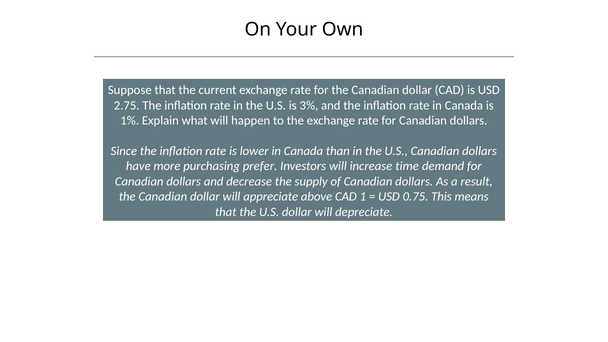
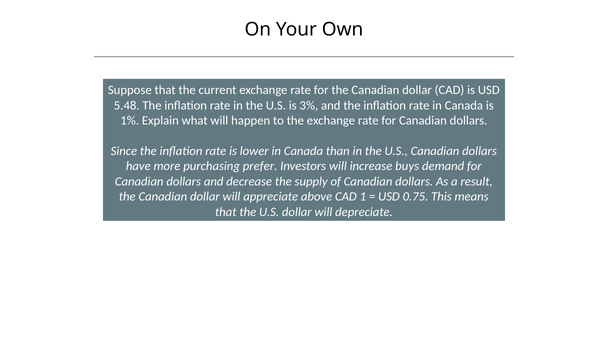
2.75: 2.75 -> 5.48
time: time -> buys
